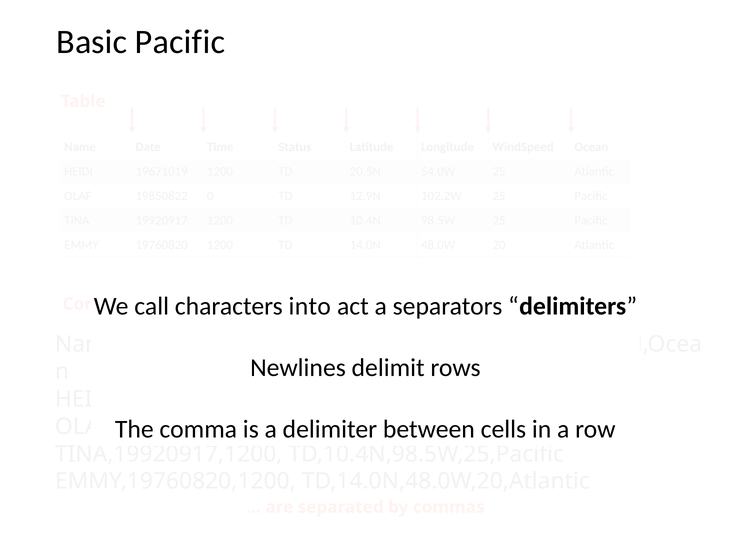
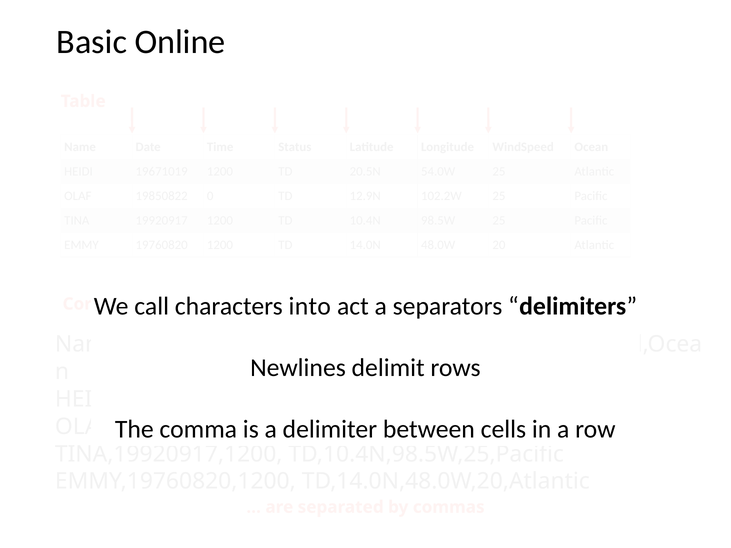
Basic Pacific: Pacific -> Online
